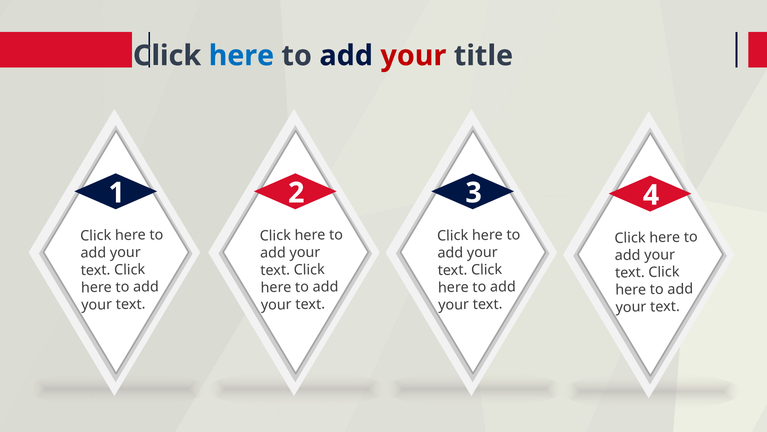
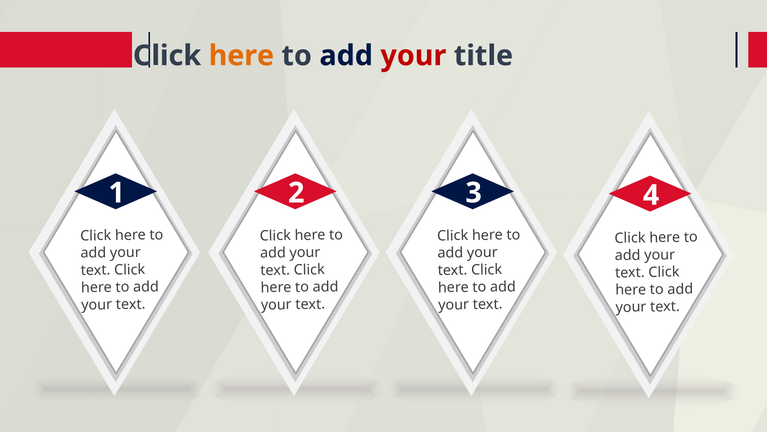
here at (241, 56) colour: blue -> orange
